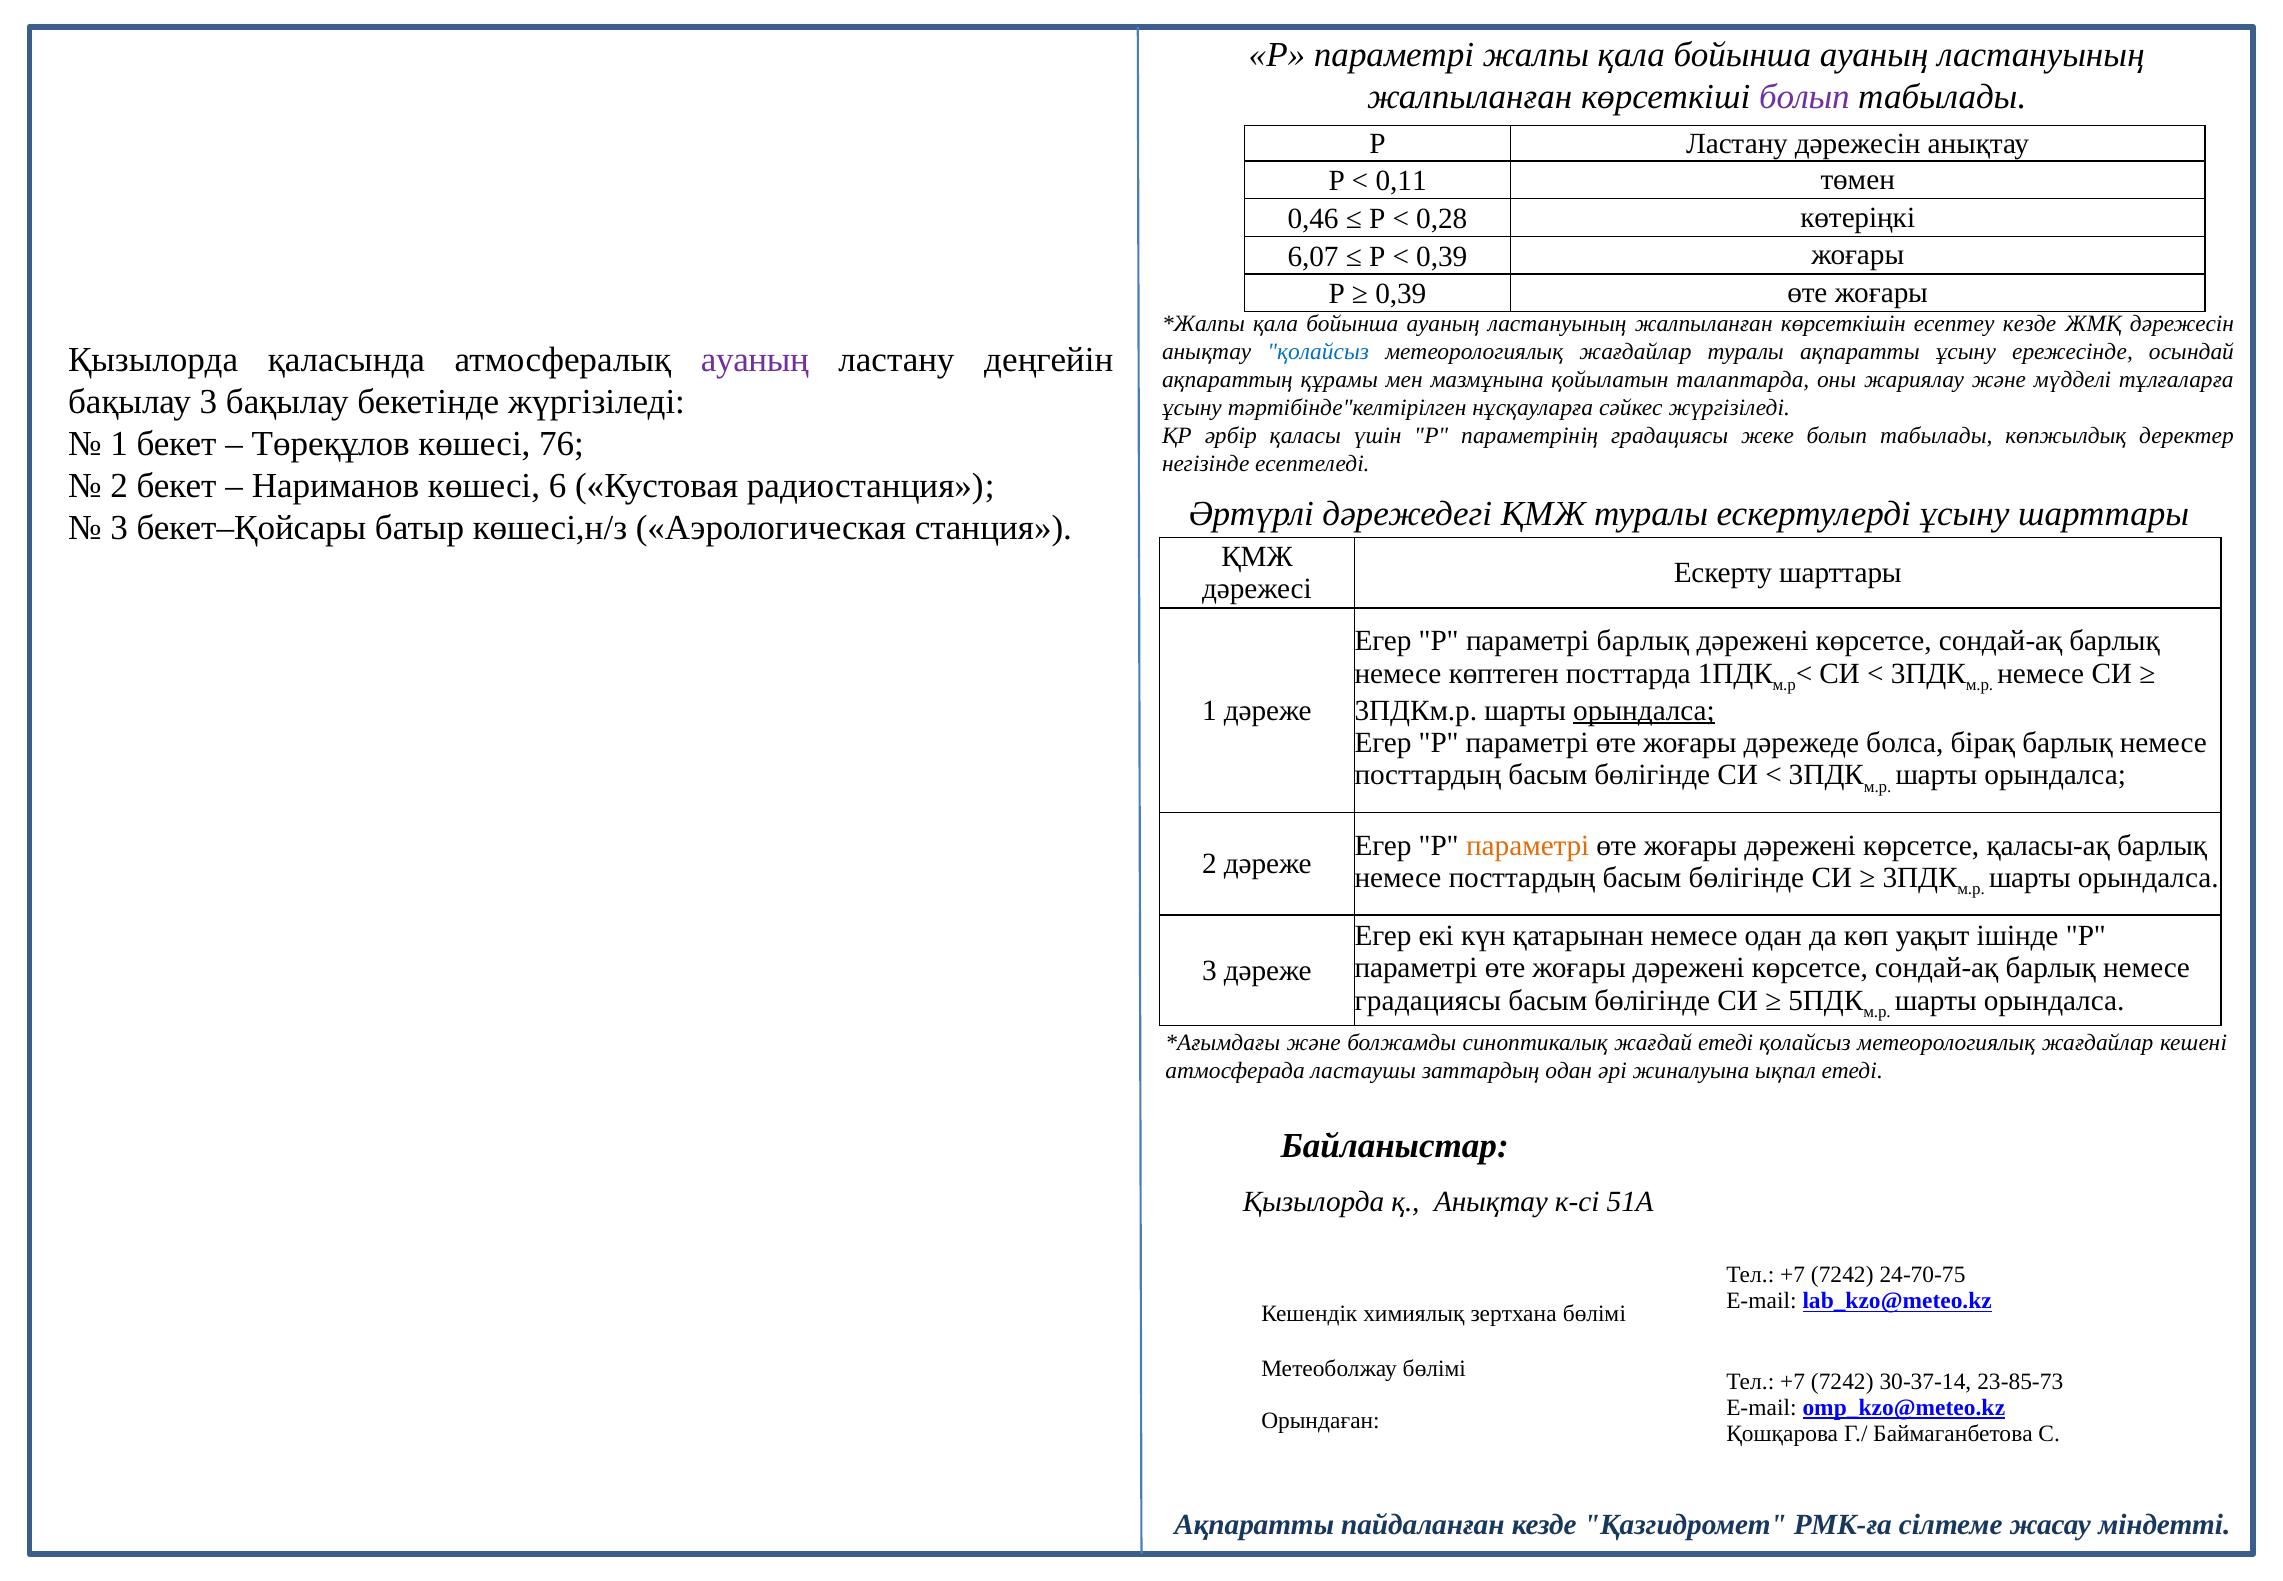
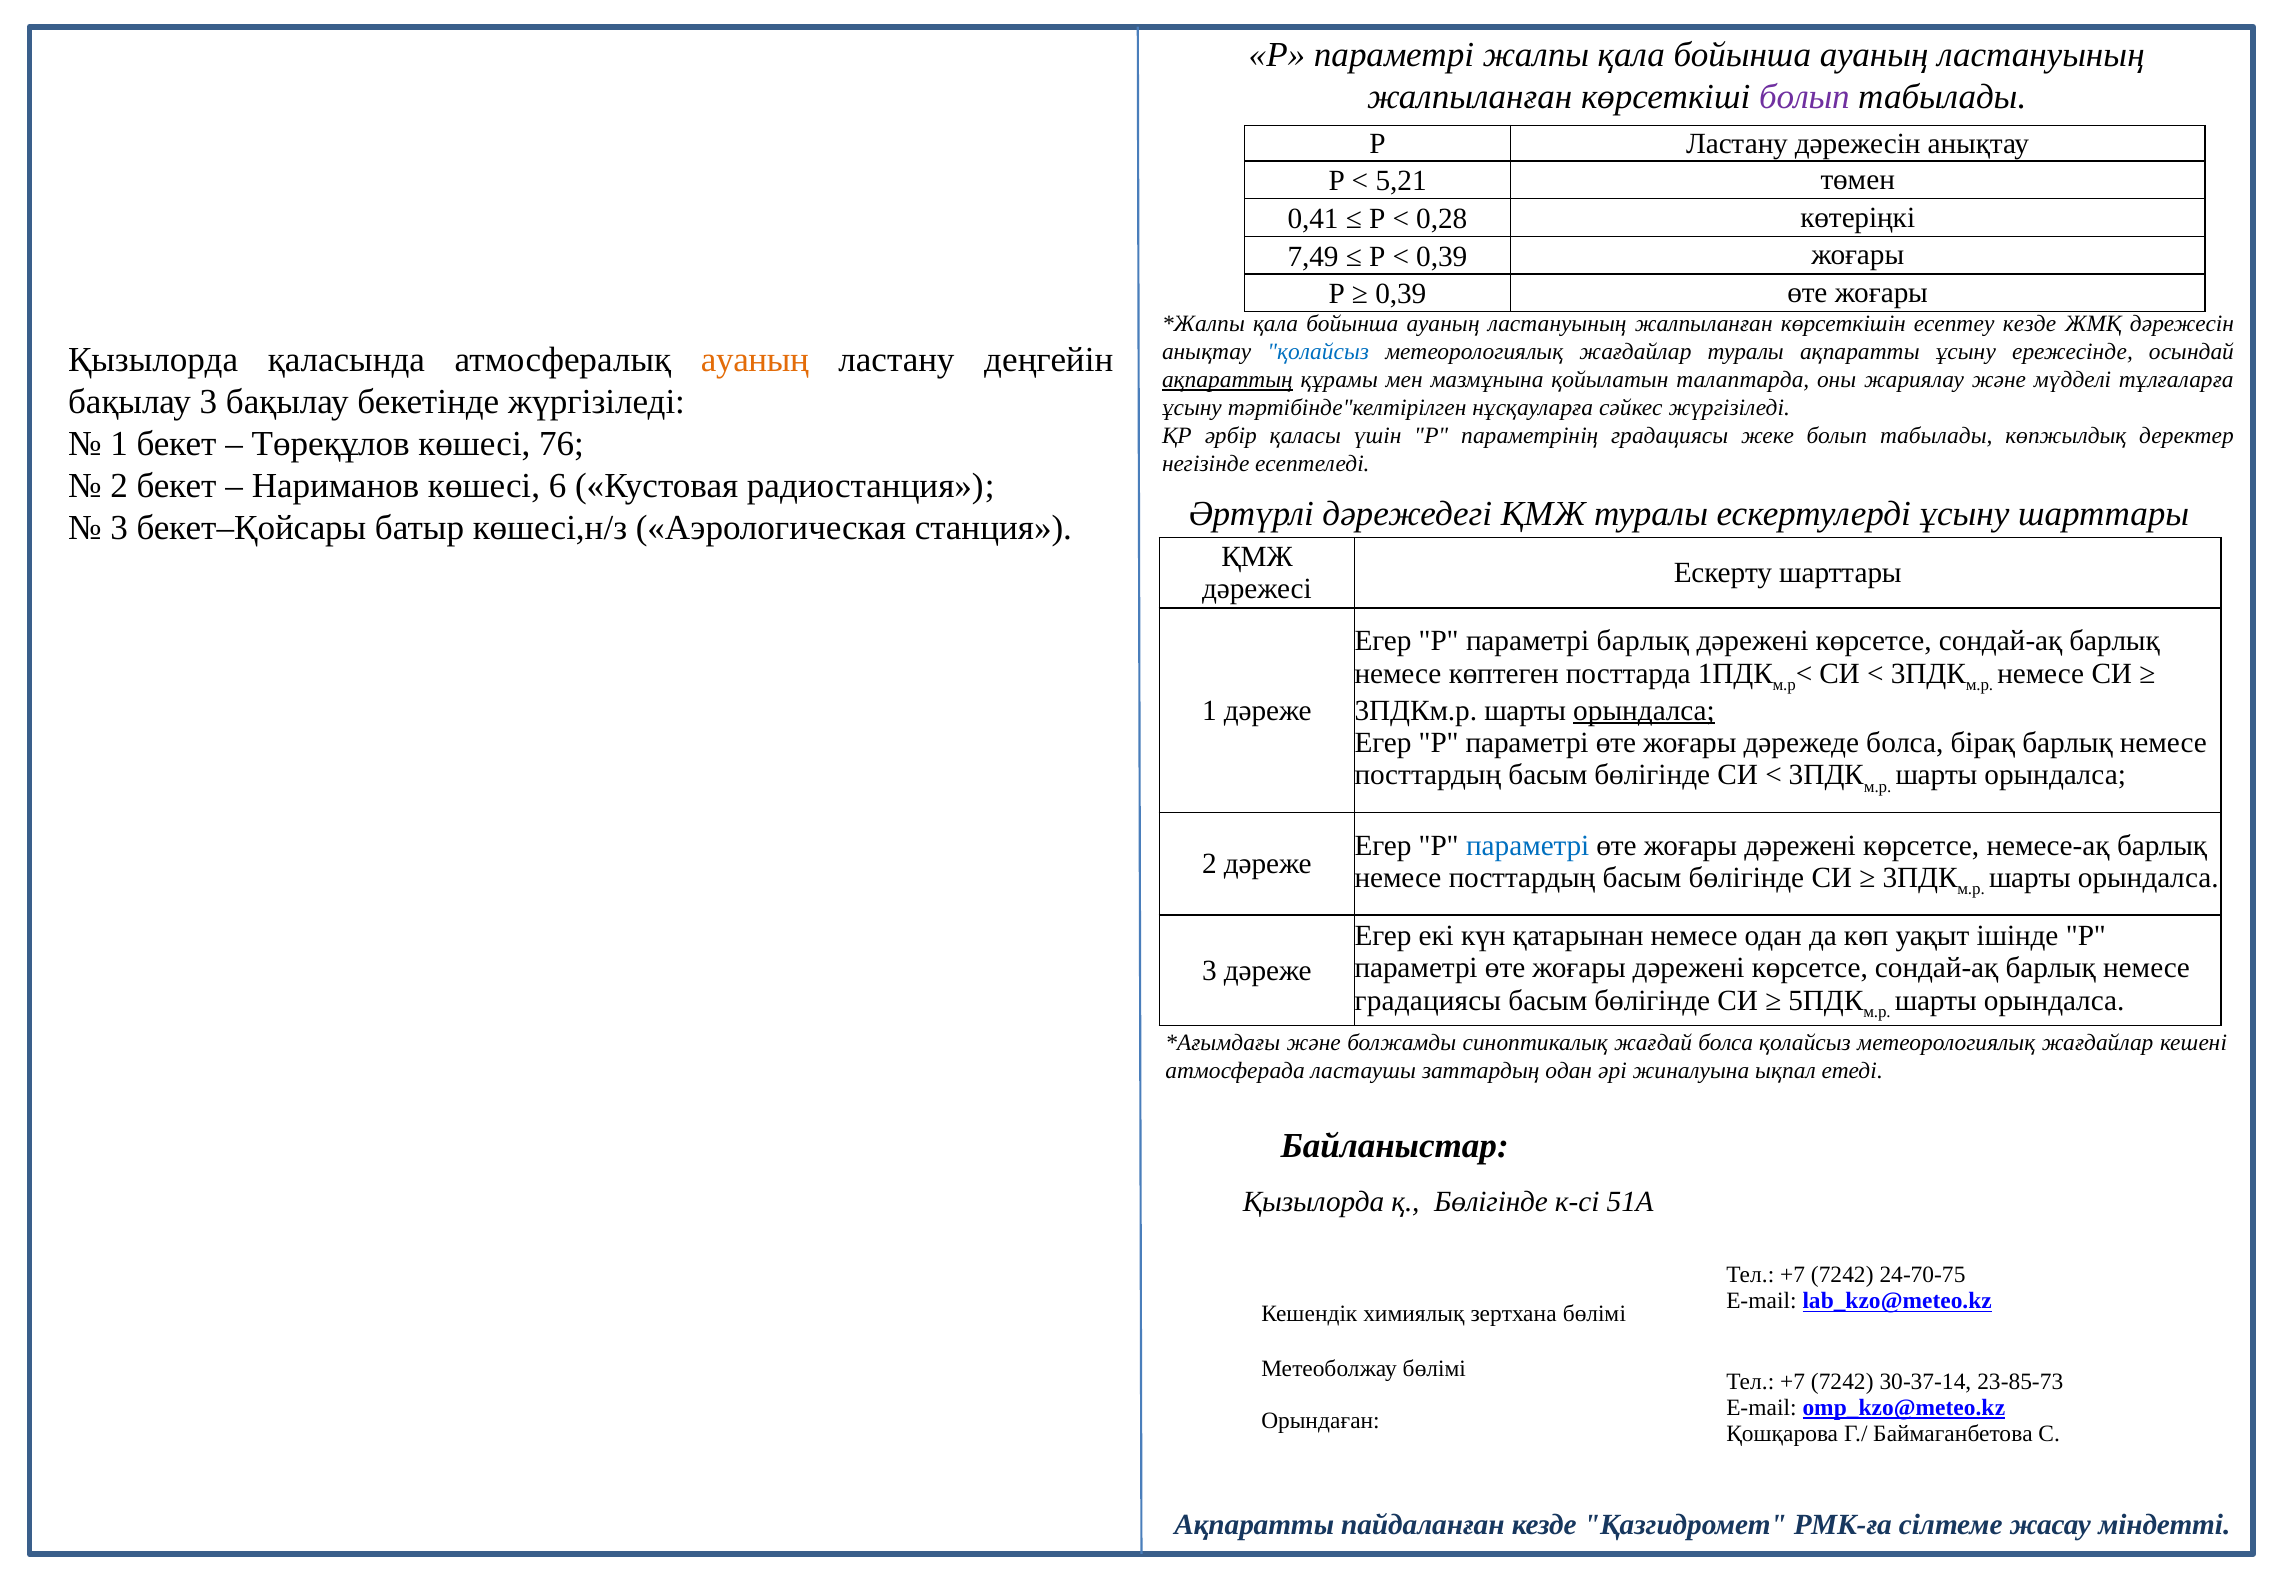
0,11: 0,11 -> 5,21
0,46: 0,46 -> 0,41
6,07: 6,07 -> 7,49
ауаның at (755, 359) colour: purple -> orange
ақпараттың underline: none -> present
параметрі at (1528, 845) colour: orange -> blue
қаласы-ақ: қаласы-ақ -> немесе-ақ
жағдай етеді: етеді -> болса
қ Анықтау: Анықтау -> Бөлігінде
